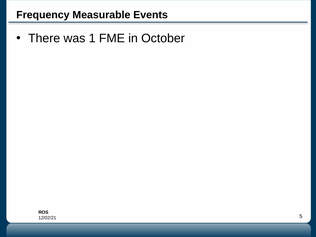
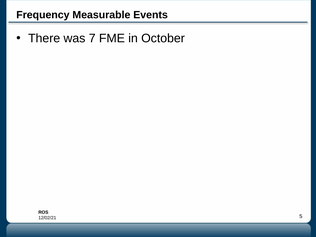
1: 1 -> 7
